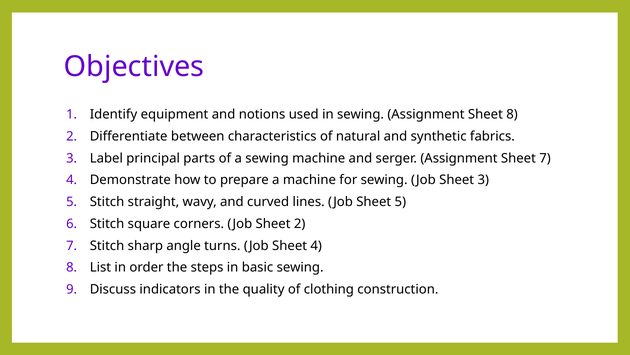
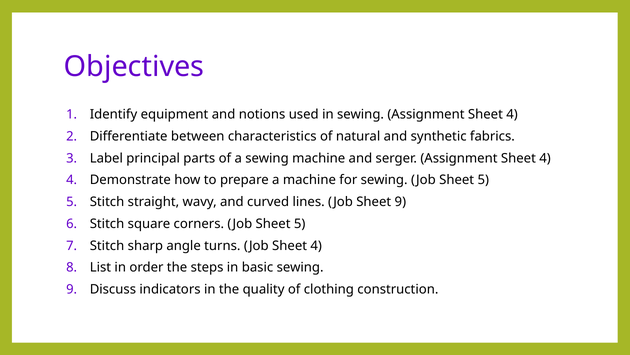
sewing Assignment Sheet 8: 8 -> 4
serger Assignment Sheet 7: 7 -> 4
sewing Job Sheet 3: 3 -> 5
Sheet 5: 5 -> 9
corners Job Sheet 2: 2 -> 5
